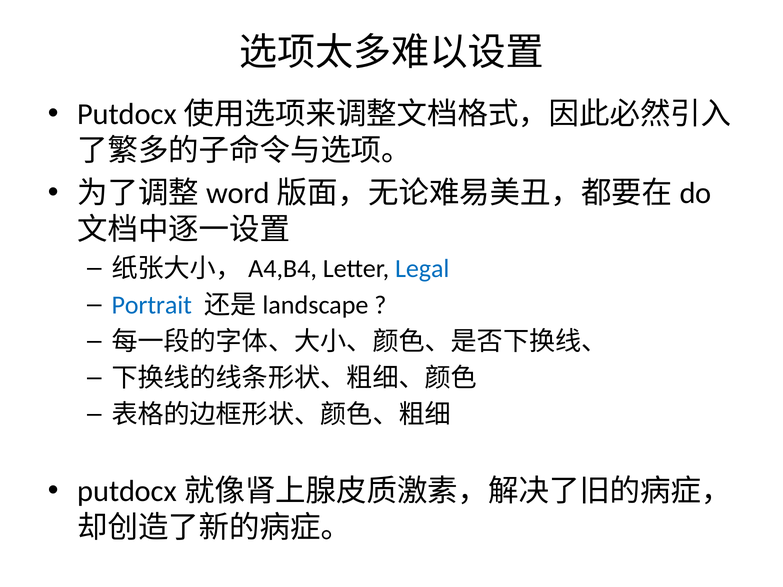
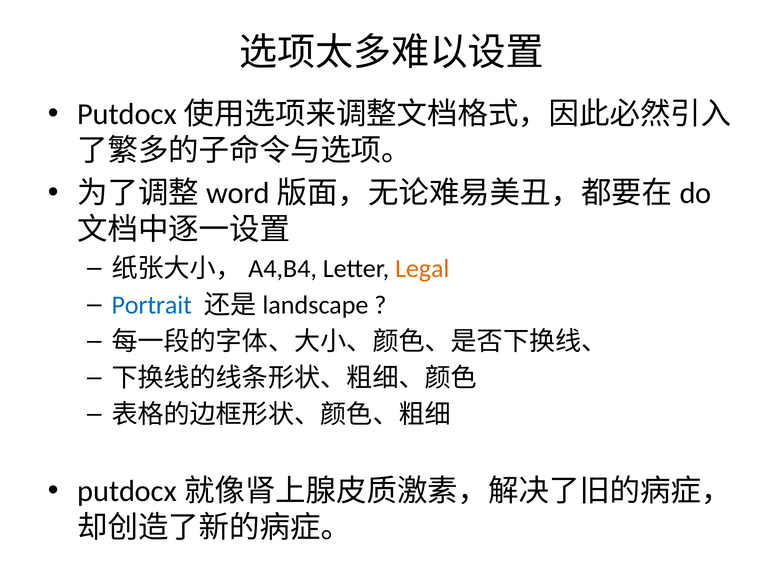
Legal colour: blue -> orange
